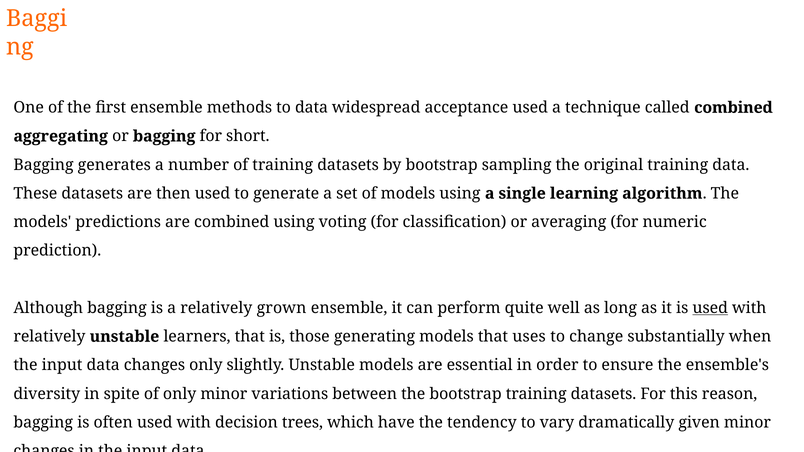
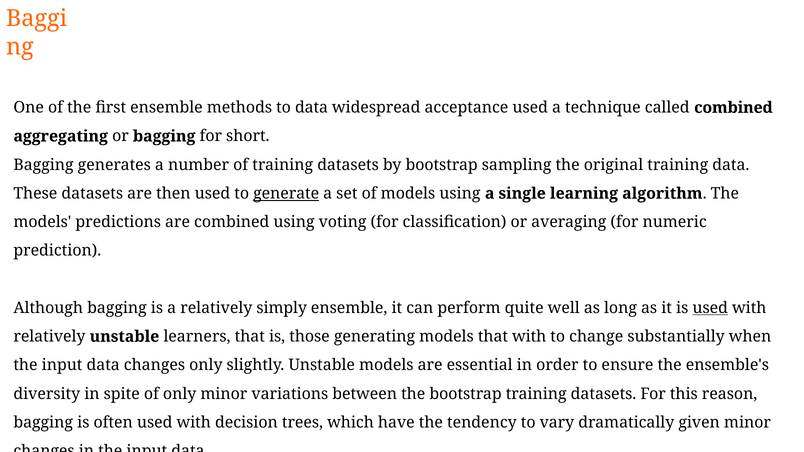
generate underline: none -> present
grown: grown -> simply
that uses: uses -> with
